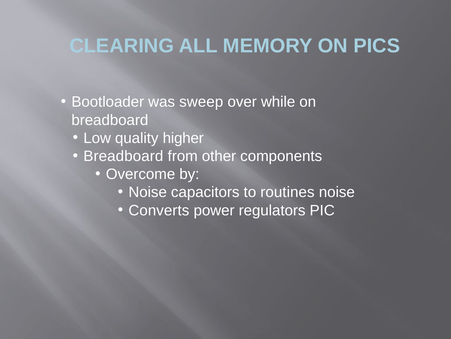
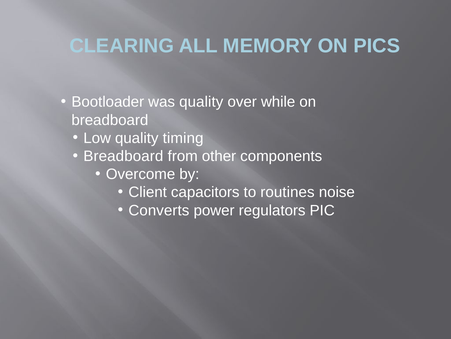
was sweep: sweep -> quality
higher: higher -> timing
Noise at (148, 192): Noise -> Client
